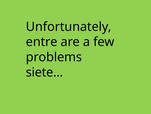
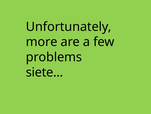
entre: entre -> more
